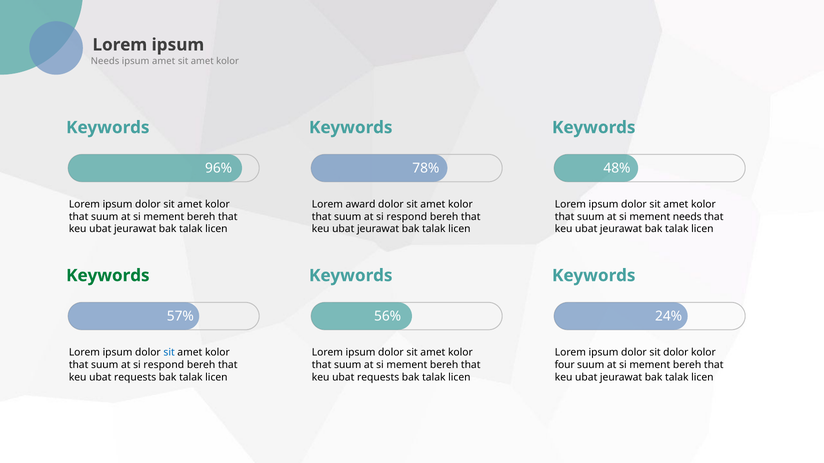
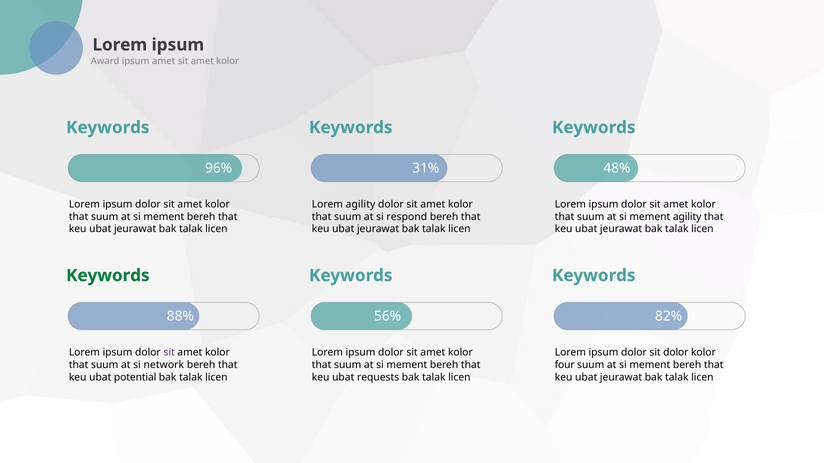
Needs at (105, 61): Needs -> Award
78%: 78% -> 31%
Lorem award: award -> agility
mement needs: needs -> agility
57%: 57% -> 88%
24%: 24% -> 82%
sit at (169, 353) colour: blue -> purple
respond at (164, 365): respond -> network
requests at (135, 378): requests -> potential
